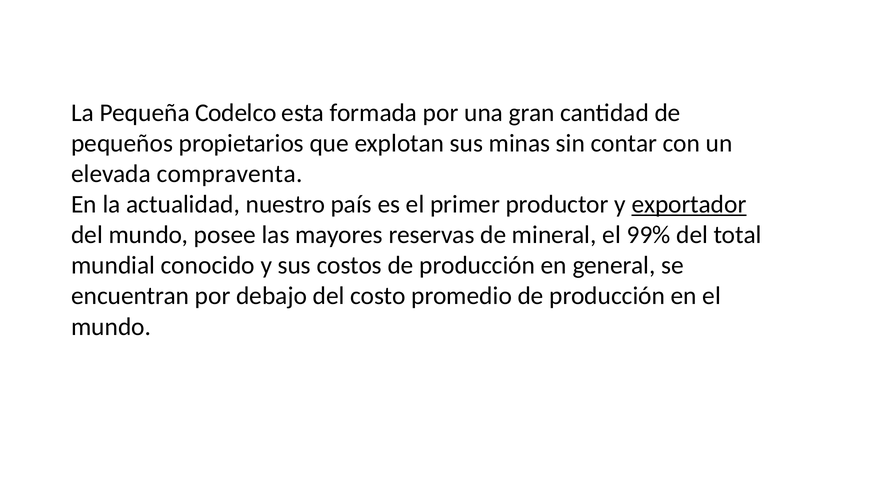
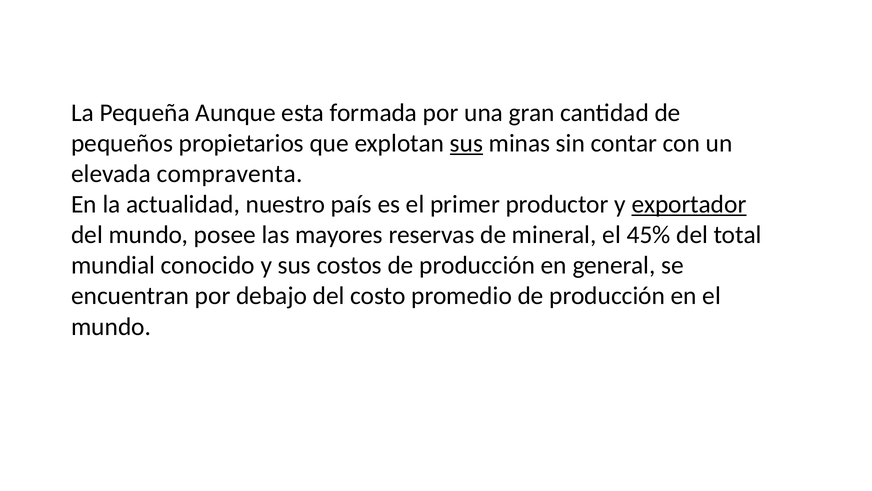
Codelco: Codelco -> Aunque
sus at (466, 143) underline: none -> present
99%: 99% -> 45%
